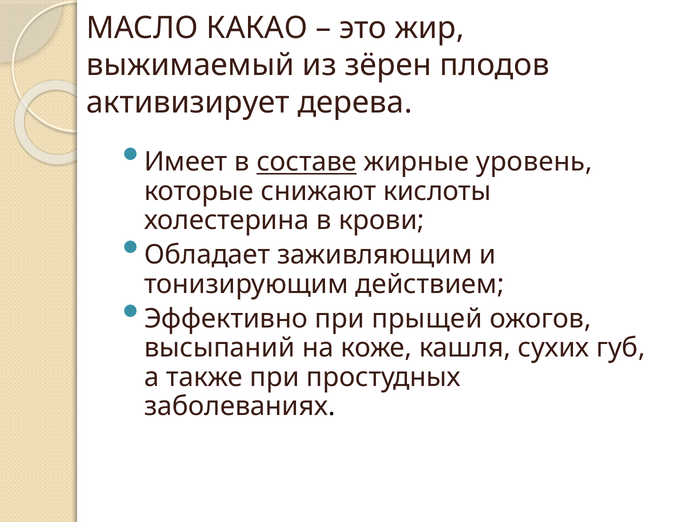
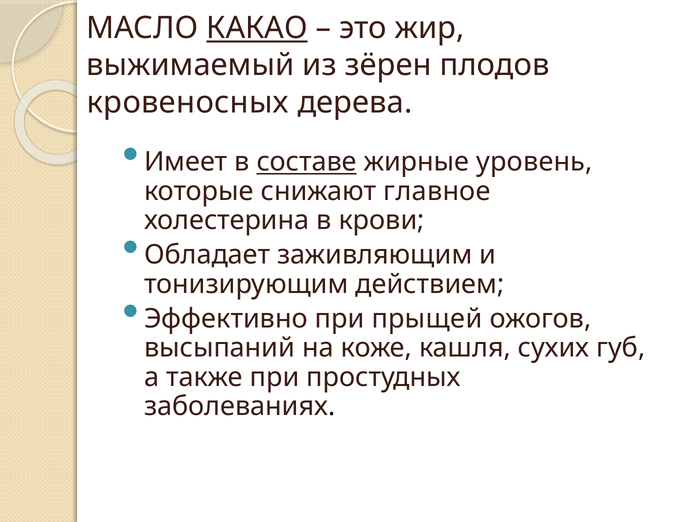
КАКАО underline: none -> present
активизирует: активизирует -> кровеносных
кислоты: кислоты -> главное
